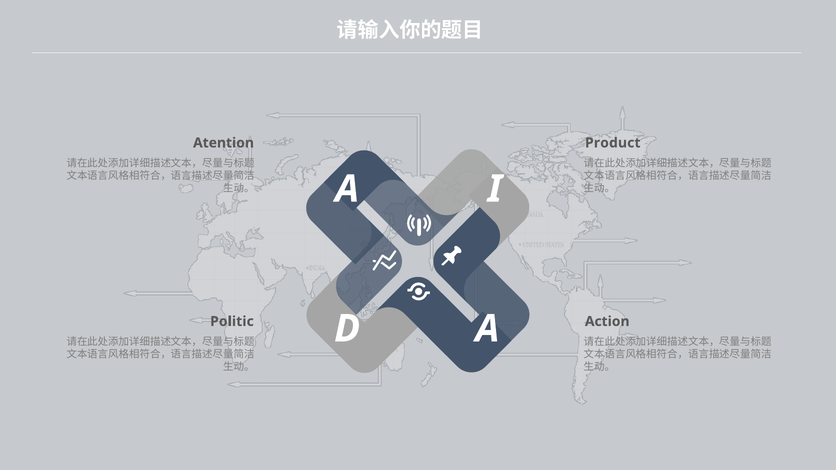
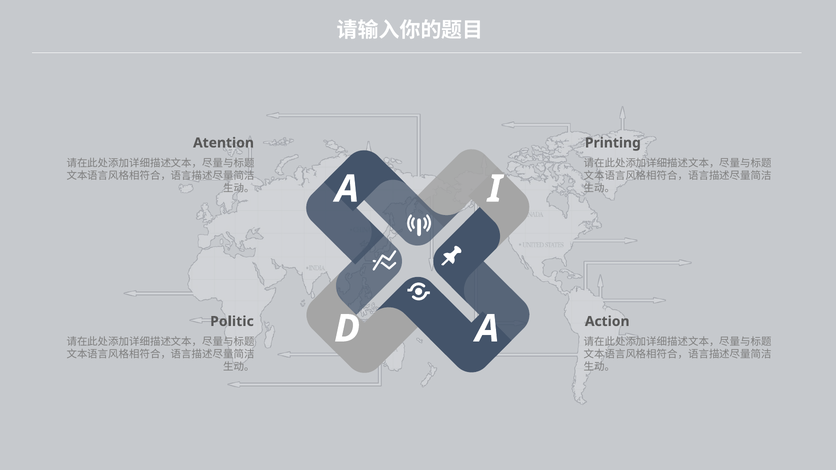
Product: Product -> Printing
